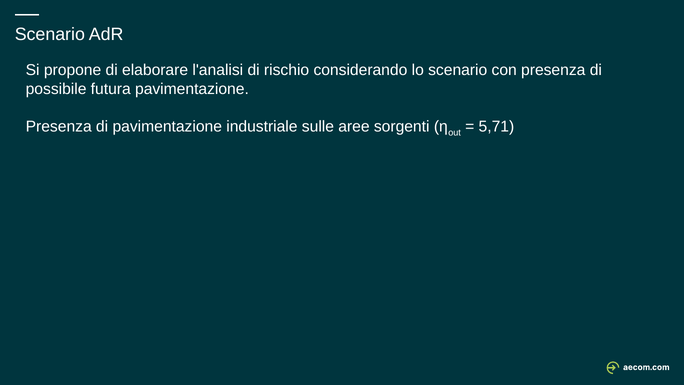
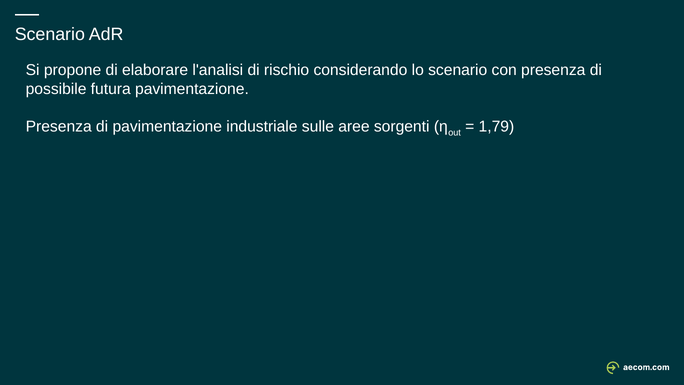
5,71: 5,71 -> 1,79
